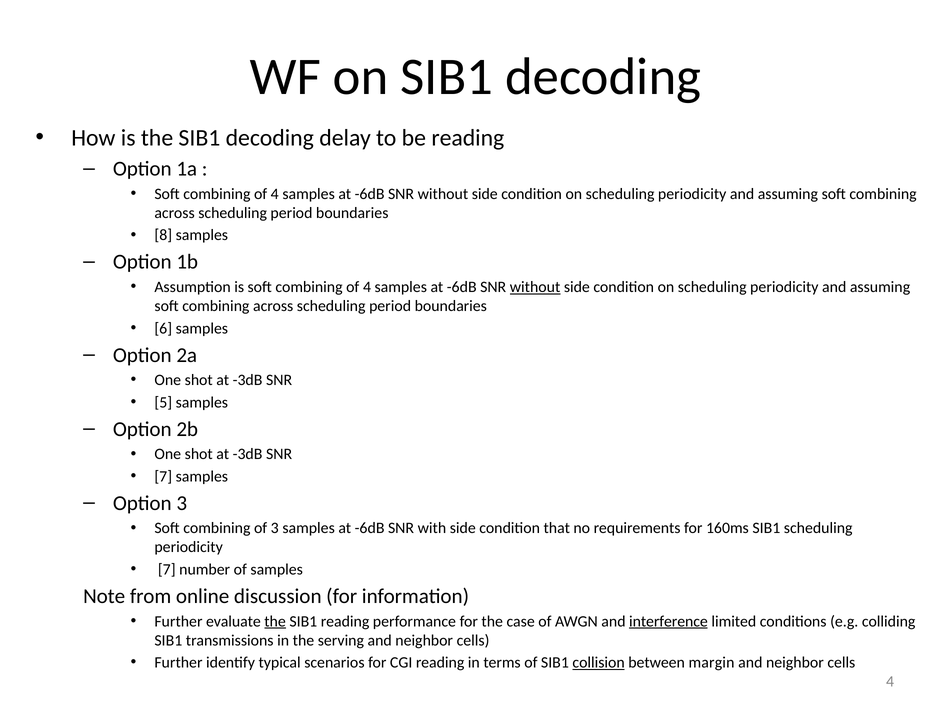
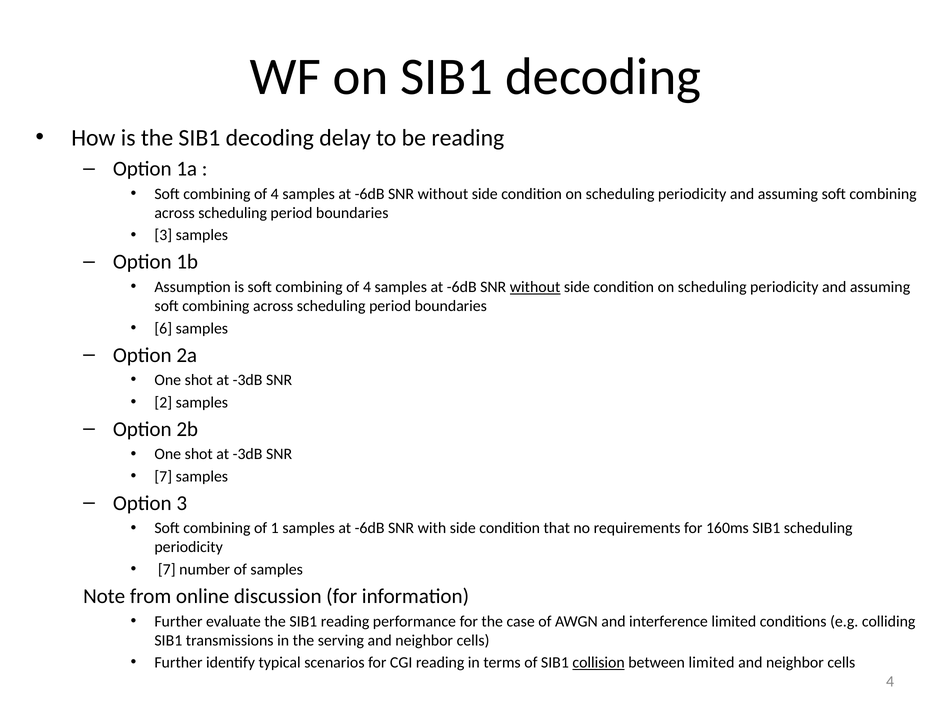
8 at (163, 235): 8 -> 3
5: 5 -> 2
of 3: 3 -> 1
the at (275, 621) underline: present -> none
interference underline: present -> none
between margin: margin -> limited
